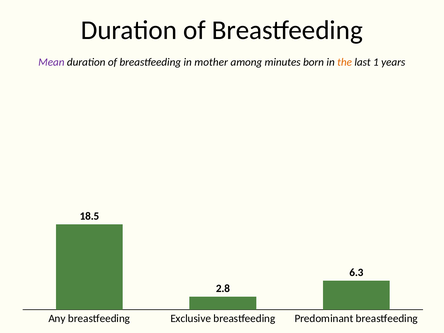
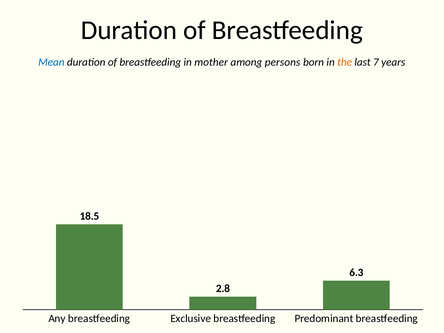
Mean colour: purple -> blue
minutes: minutes -> persons
1: 1 -> 7
